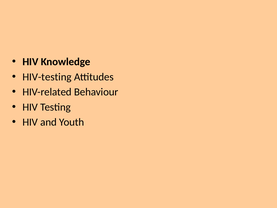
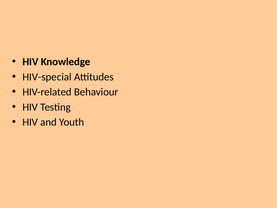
HIV-testing: HIV-testing -> HIV-special
